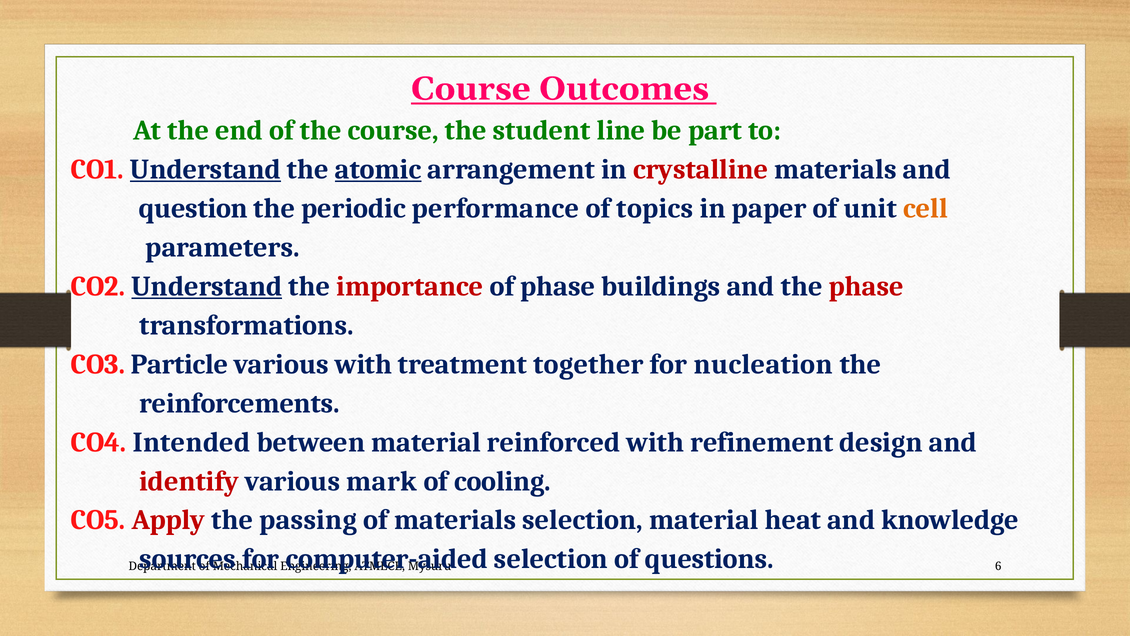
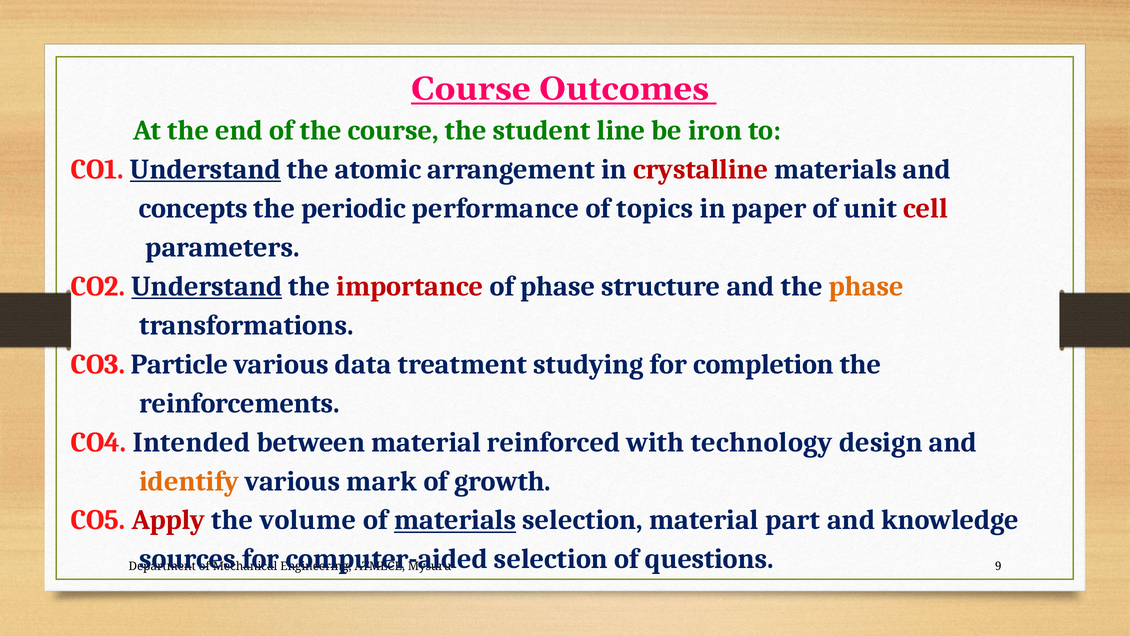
part: part -> iron
atomic underline: present -> none
question: question -> concepts
cell colour: orange -> red
buildings: buildings -> structure
phase at (866, 286) colour: red -> orange
various with: with -> data
together: together -> studying
nucleation: nucleation -> completion
refinement: refinement -> technology
identify colour: red -> orange
cooling: cooling -> growth
passing: passing -> volume
materials at (455, 520) underline: none -> present
heat: heat -> part
6: 6 -> 9
